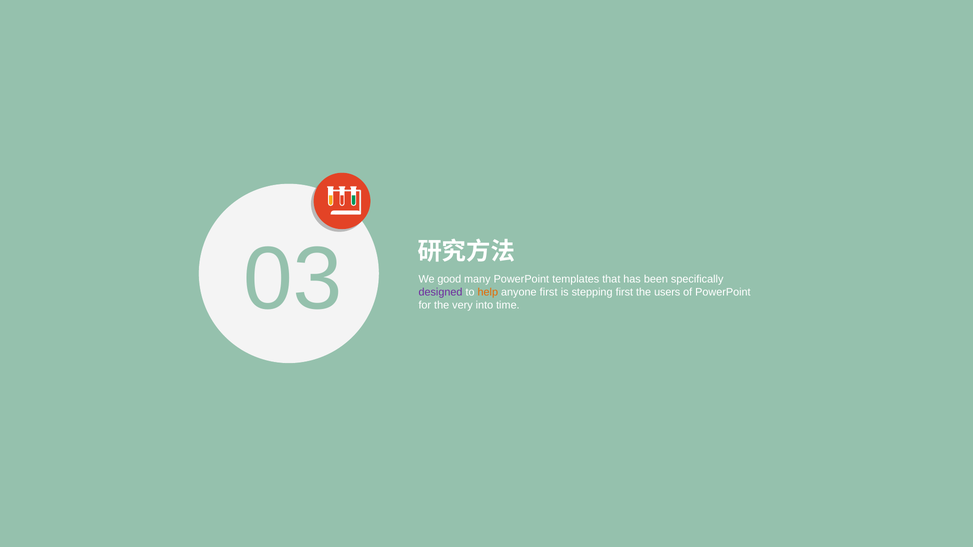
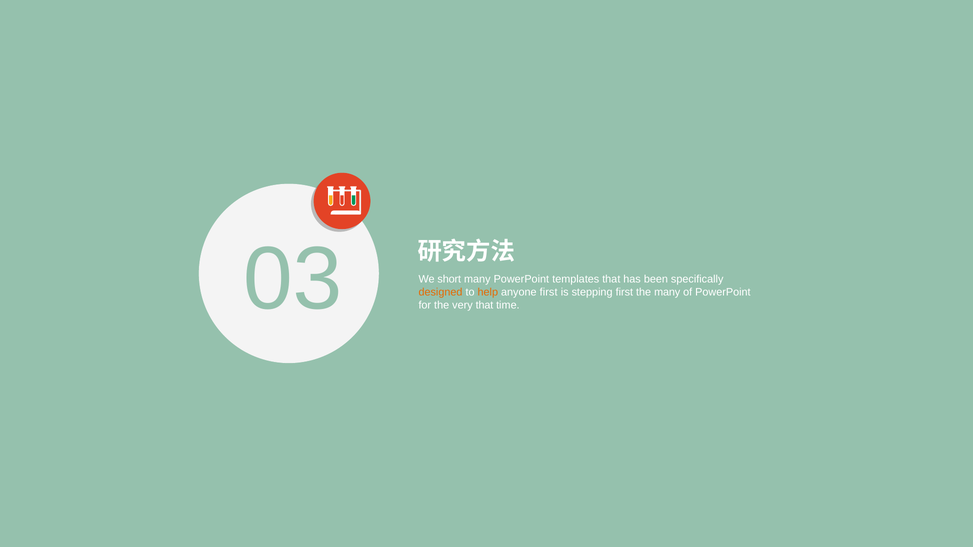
good: good -> short
designed colour: purple -> orange
the users: users -> many
very into: into -> that
